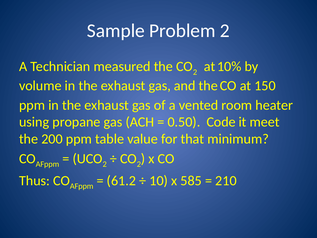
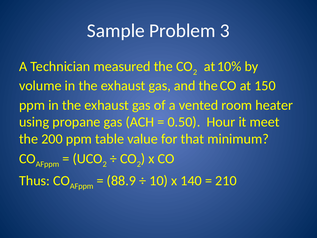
Problem 2: 2 -> 3
Code: Code -> Hour
61.2: 61.2 -> 88.9
585: 585 -> 140
